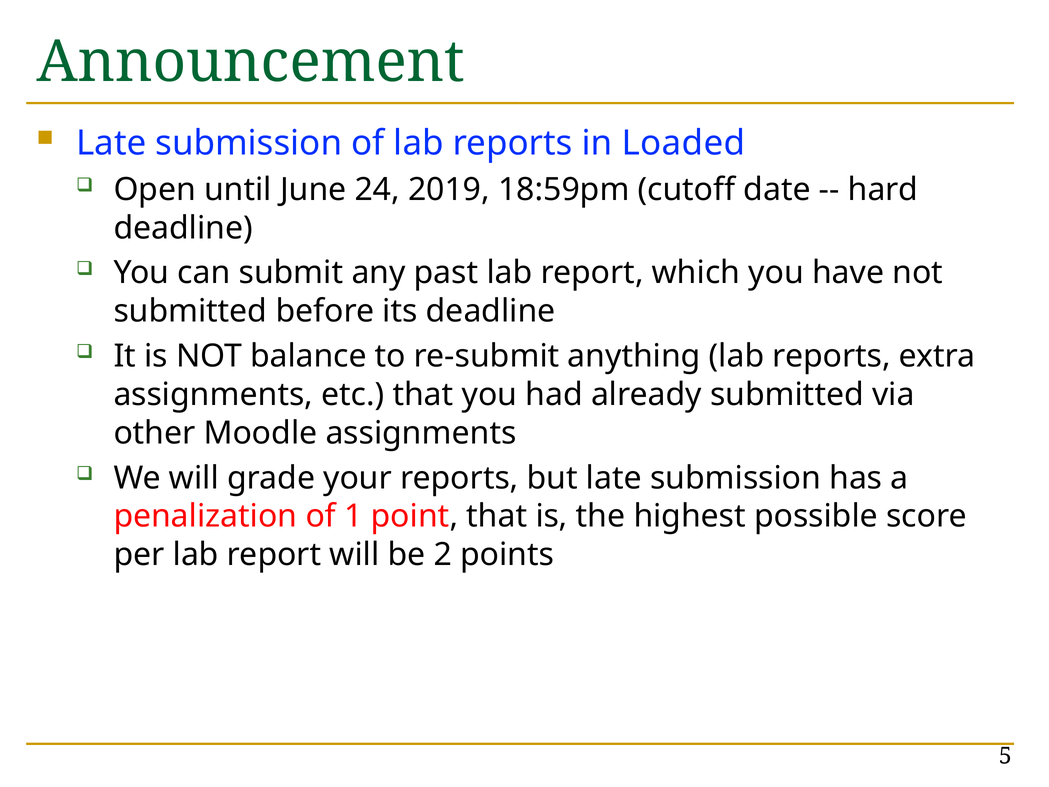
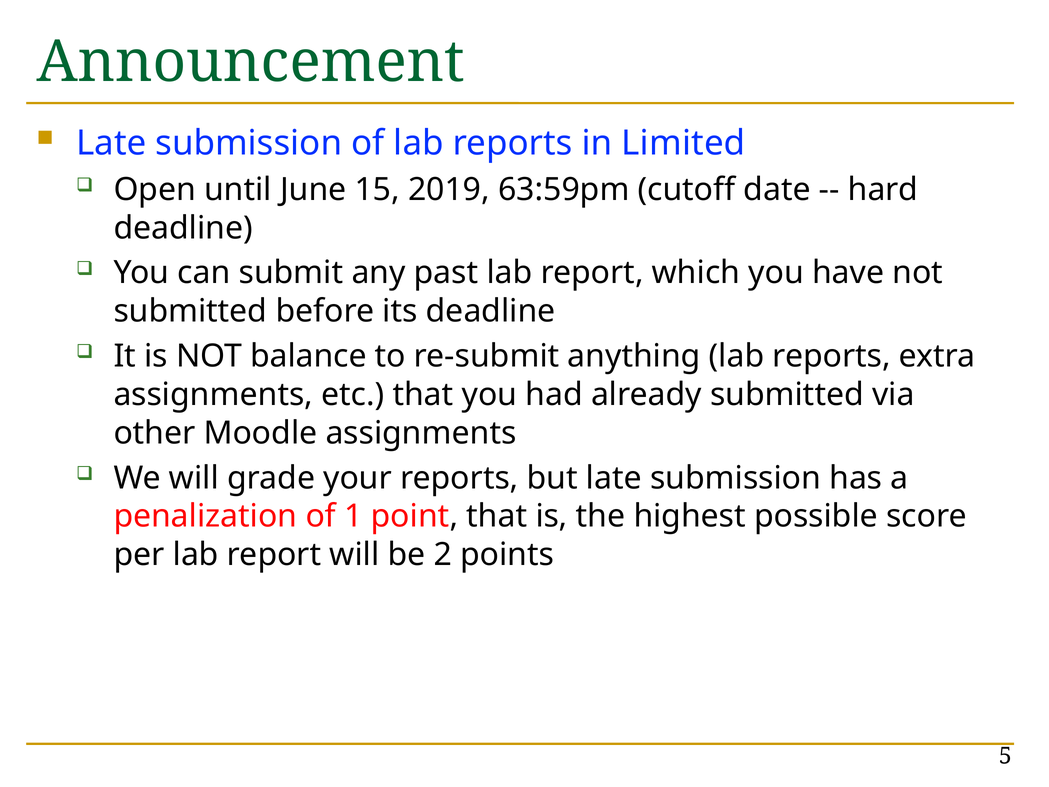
Loaded: Loaded -> Limited
24: 24 -> 15
18:59pm: 18:59pm -> 63:59pm
